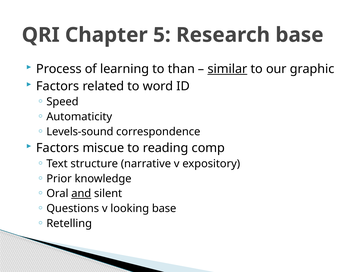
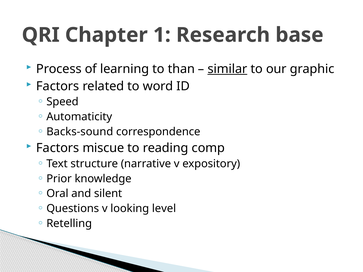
5: 5 -> 1
Levels-sound: Levels-sound -> Backs-sound
and underline: present -> none
looking base: base -> level
